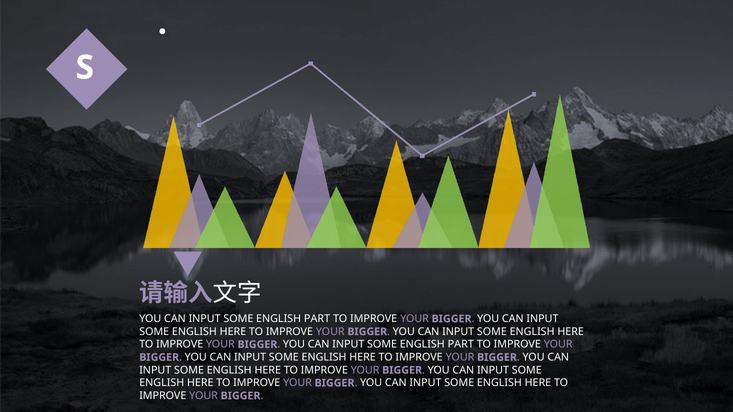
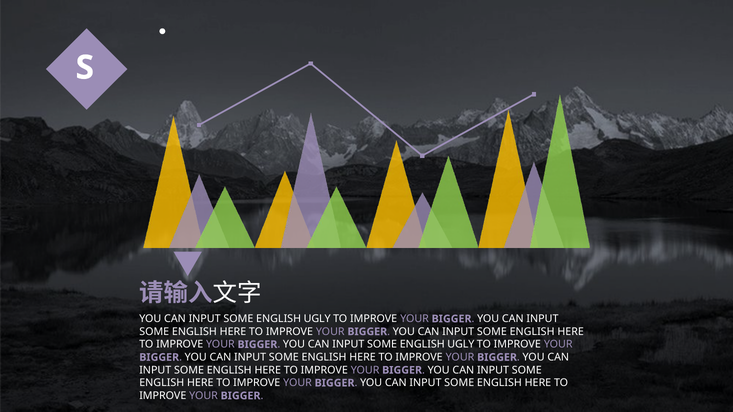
PART at (317, 319): PART -> UGLY
PART at (461, 345): PART -> UGLY
